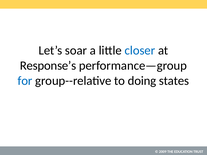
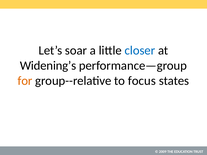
Response’s: Response’s -> Widening’s
for colour: blue -> orange
doing: doing -> focus
